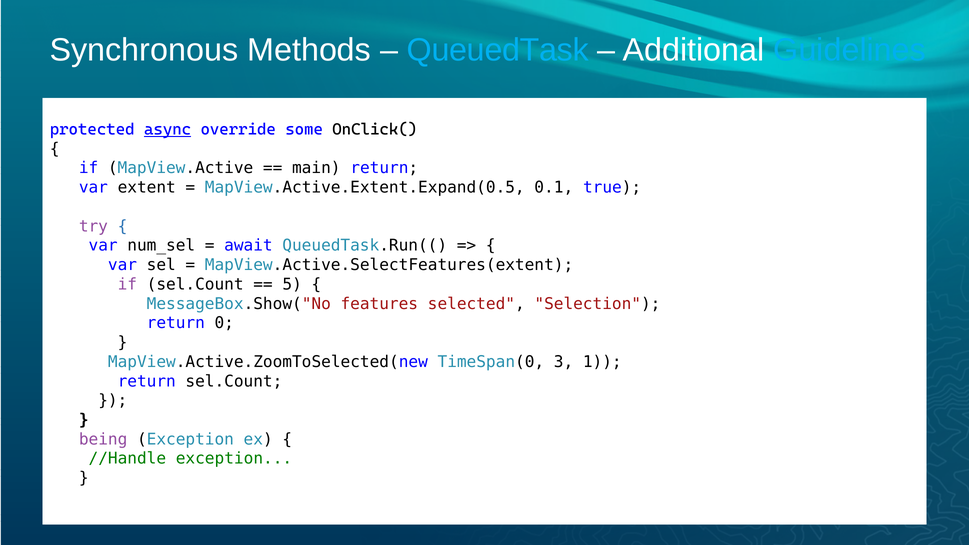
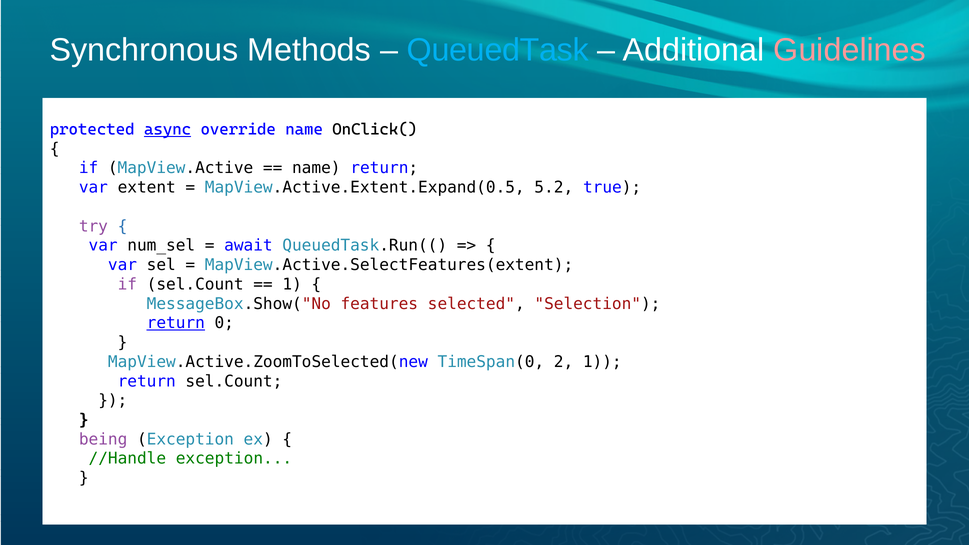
Guidelines colour: light blue -> pink
override some: some -> name
main at (316, 168): main -> name
0.1: 0.1 -> 5.2
5 at (292, 284): 5 -> 1
return at (176, 323) underline: none -> present
3: 3 -> 2
